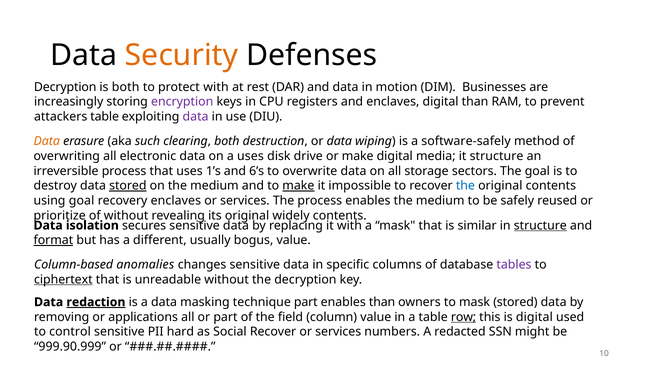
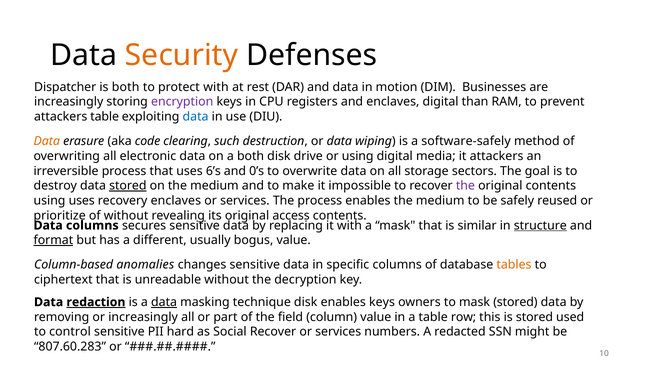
Decryption at (65, 87): Decryption -> Dispatcher
data at (196, 117) colour: purple -> blue
such: such -> code
clearing both: both -> such
a uses: uses -> both
or make: make -> using
it structure: structure -> attackers
1’s: 1’s -> 6’s
6’s: 6’s -> 0’s
make at (298, 186) underline: present -> none
the at (465, 186) colour: blue -> purple
using goal: goal -> uses
widely: widely -> access
Data isolation: isolation -> columns
tables colour: purple -> orange
ciphertext underline: present -> none
data at (164, 302) underline: none -> present
technique part: part -> disk
enables than: than -> keys
or applications: applications -> increasingly
row underline: present -> none
is digital: digital -> stored
999.90.999: 999.90.999 -> 807.60.283
